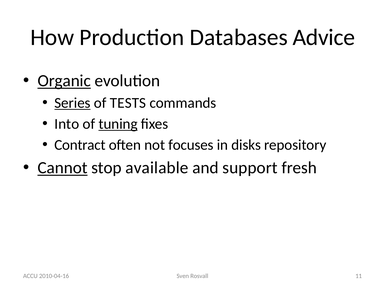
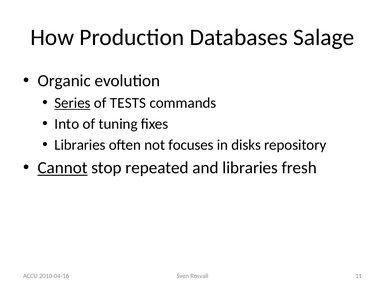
Advice: Advice -> Salage
Organic underline: present -> none
tuning underline: present -> none
Contract at (80, 145): Contract -> Libraries
available: available -> repeated
and support: support -> libraries
